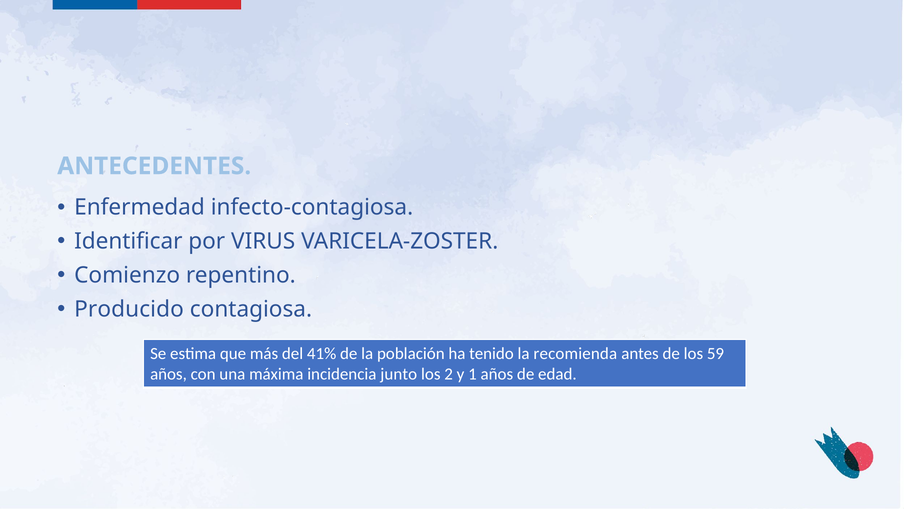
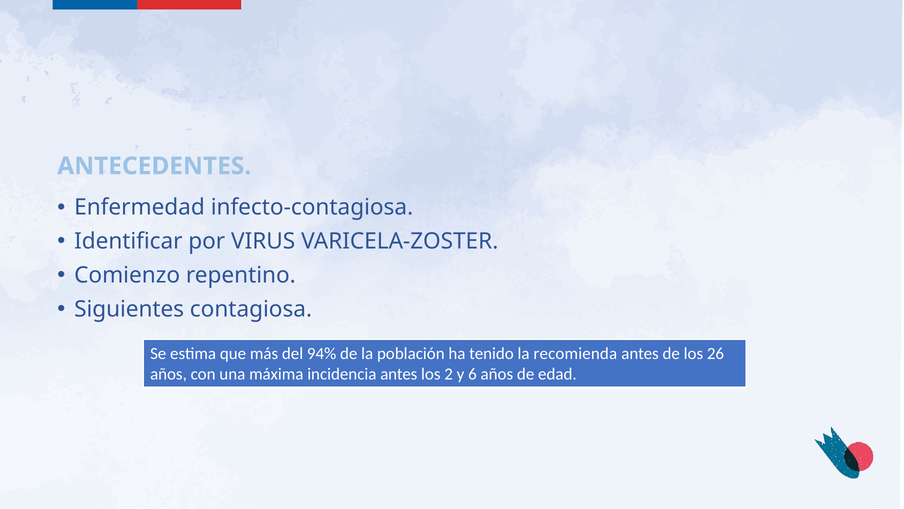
Producido: Producido -> Siguientes
41%: 41% -> 94%
59: 59 -> 26
incidencia junto: junto -> antes
1: 1 -> 6
